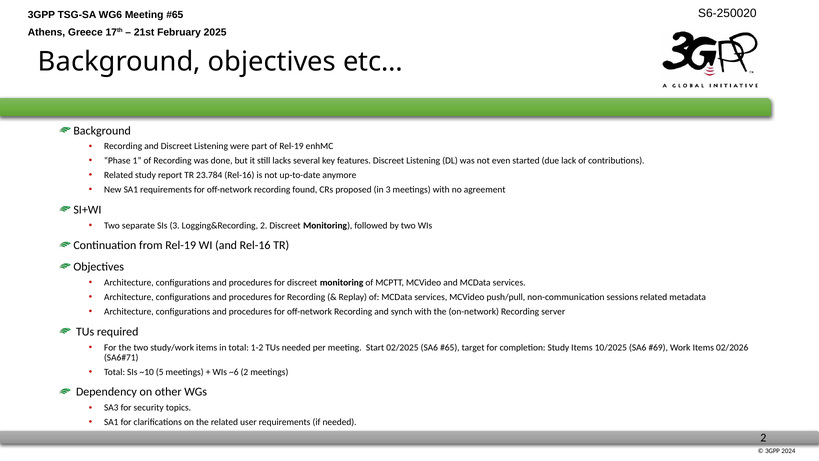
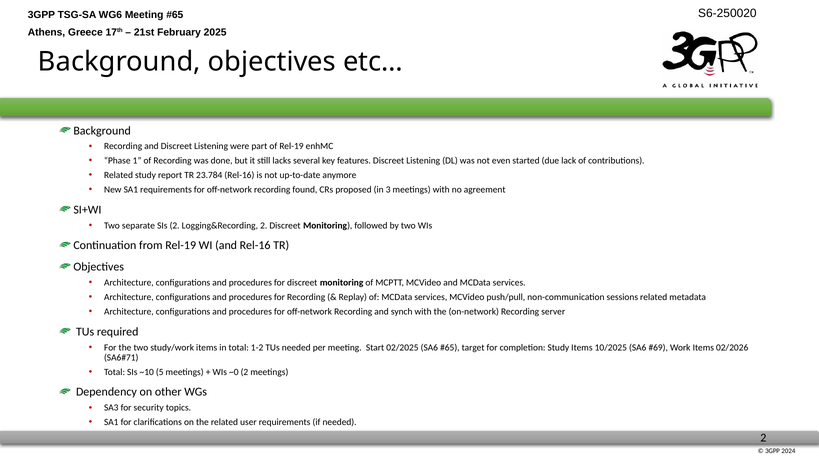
SIs 3: 3 -> 2
~6: ~6 -> ~0
